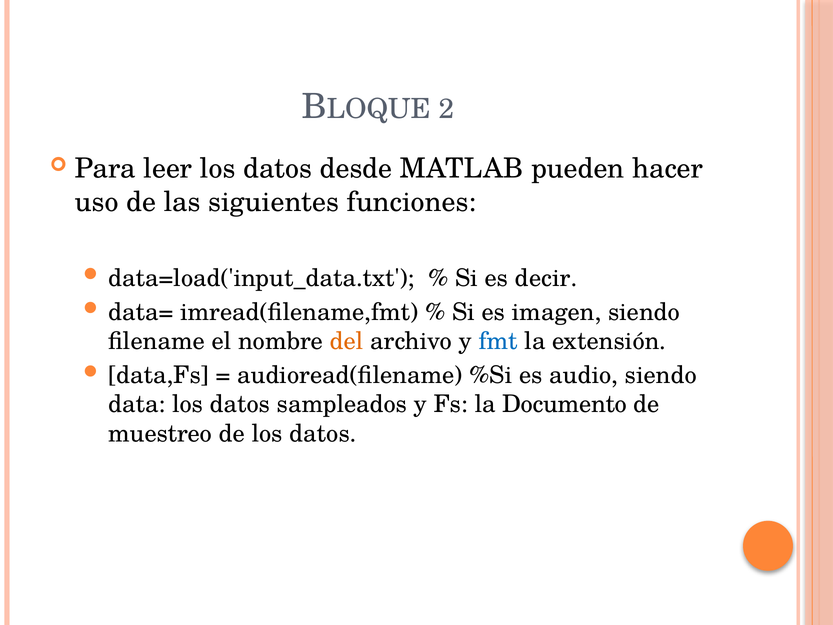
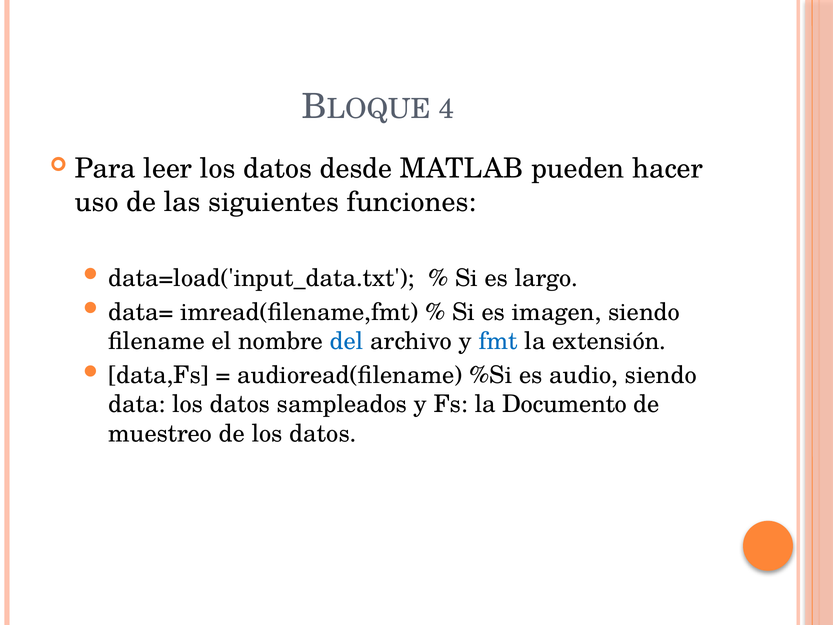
2: 2 -> 4
decir: decir -> largo
del colour: orange -> blue
